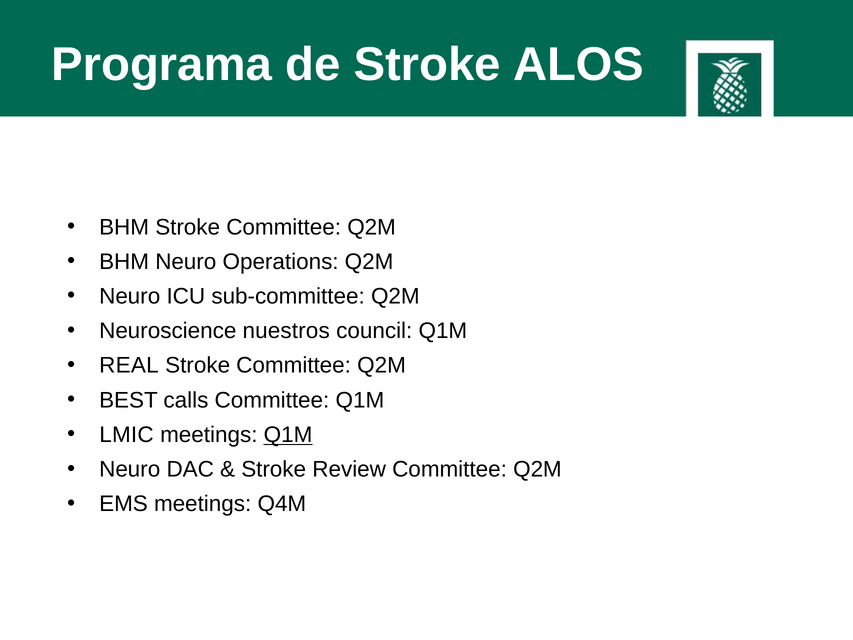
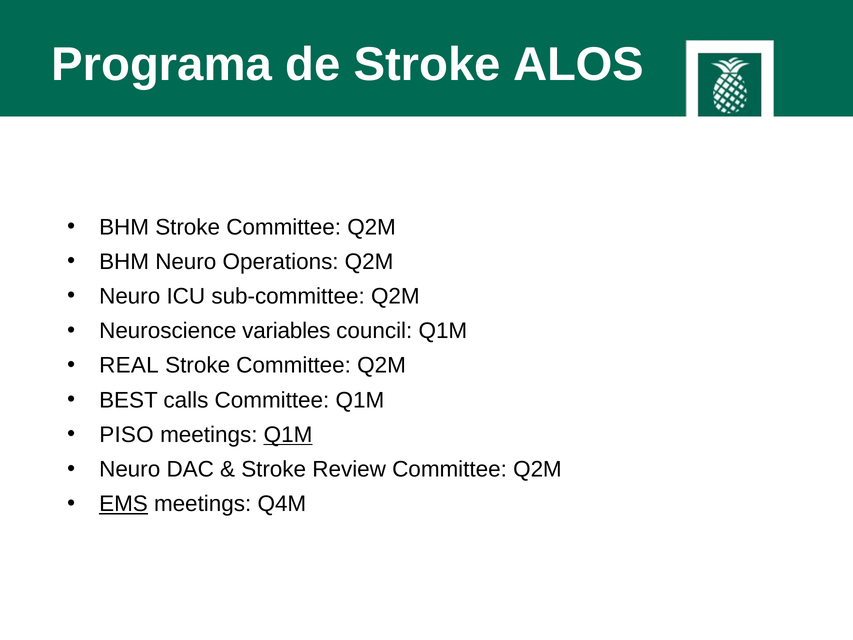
nuestros: nuestros -> variables
LMIC: LMIC -> PISO
EMS underline: none -> present
